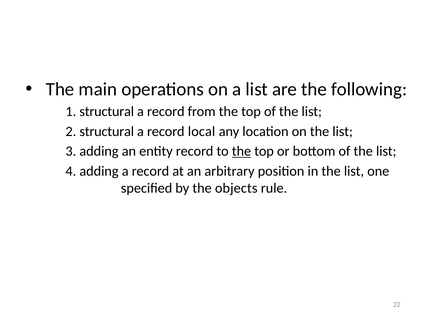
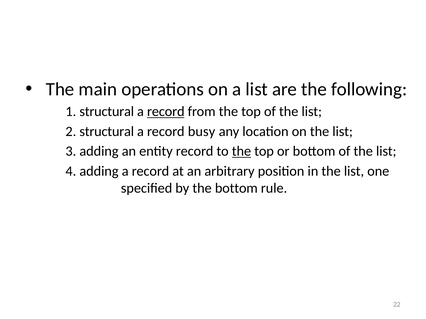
record at (166, 112) underline: none -> present
local: local -> busy
the objects: objects -> bottom
